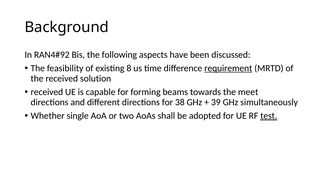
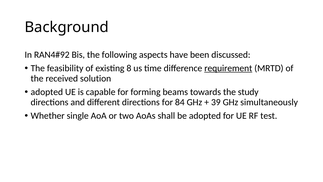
received at (47, 92): received -> adopted
meet: meet -> study
38: 38 -> 84
test underline: present -> none
